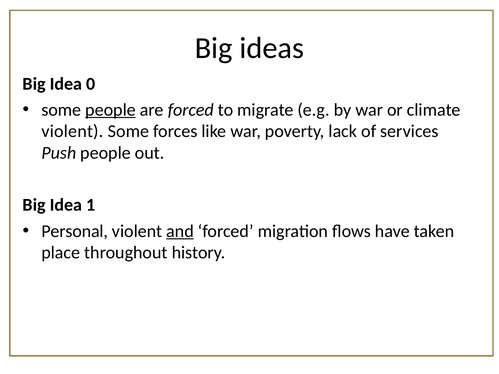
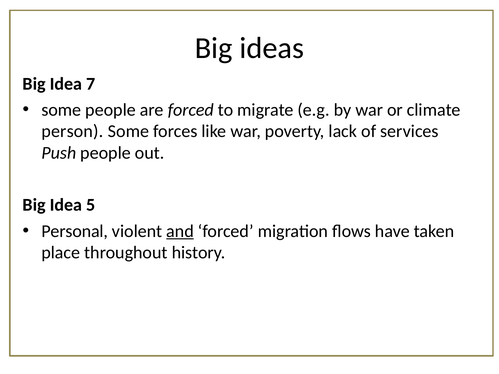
0: 0 -> 7
people at (111, 110) underline: present -> none
violent at (73, 131): violent -> person
1: 1 -> 5
